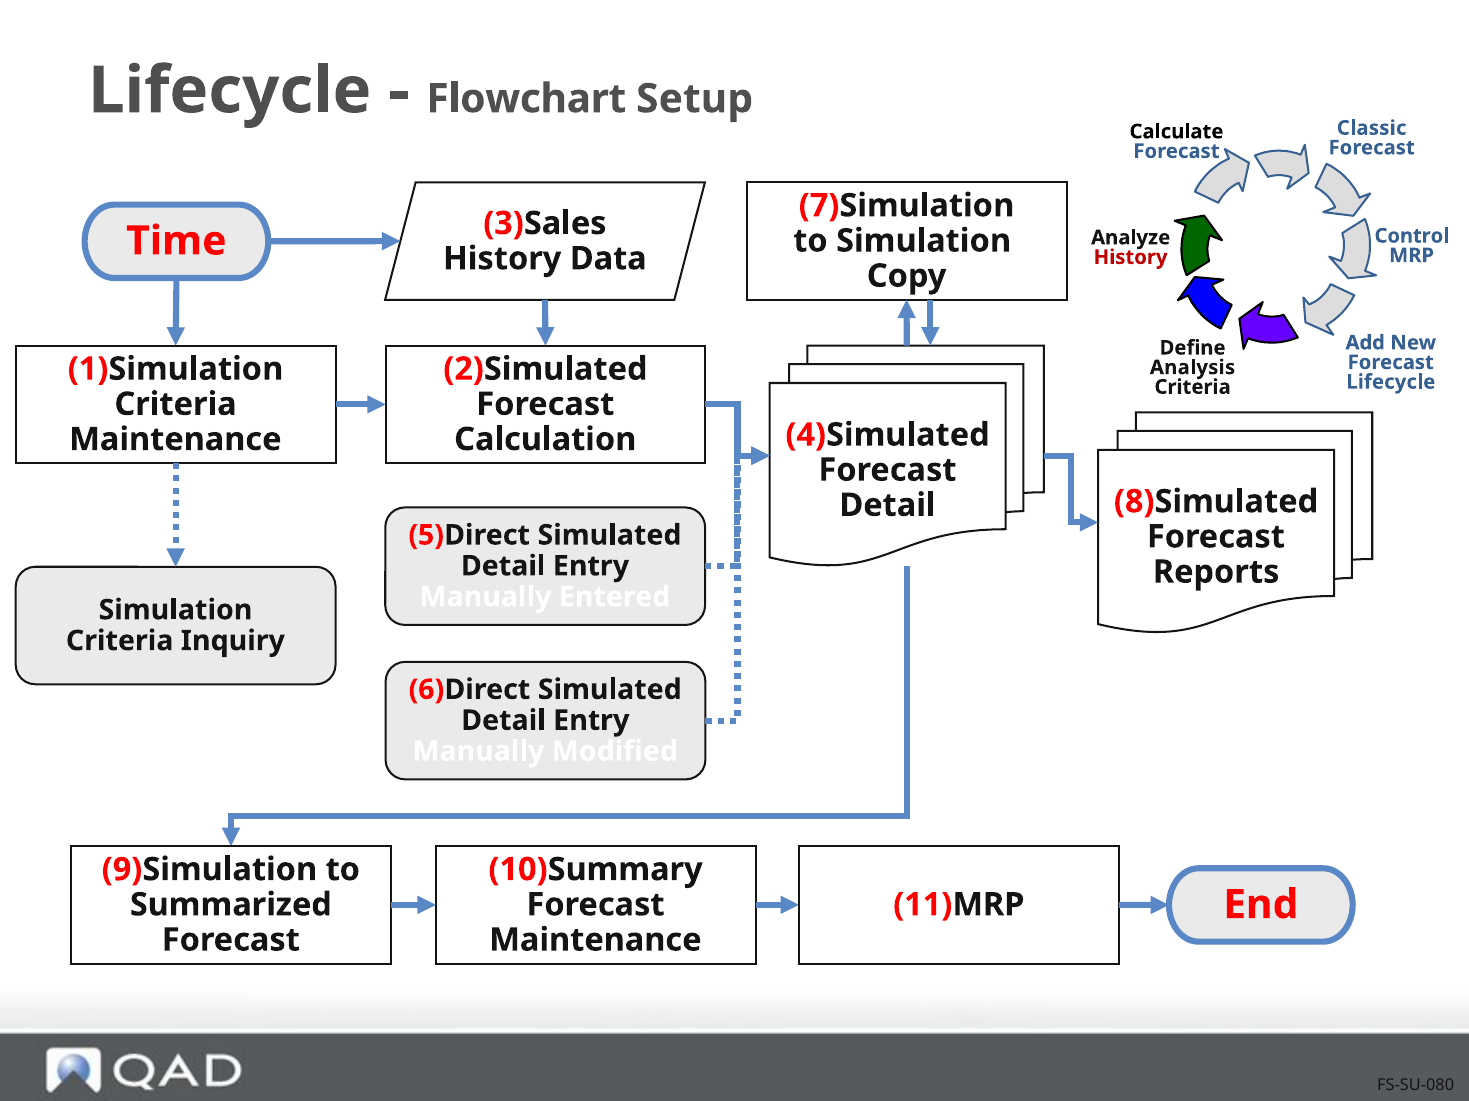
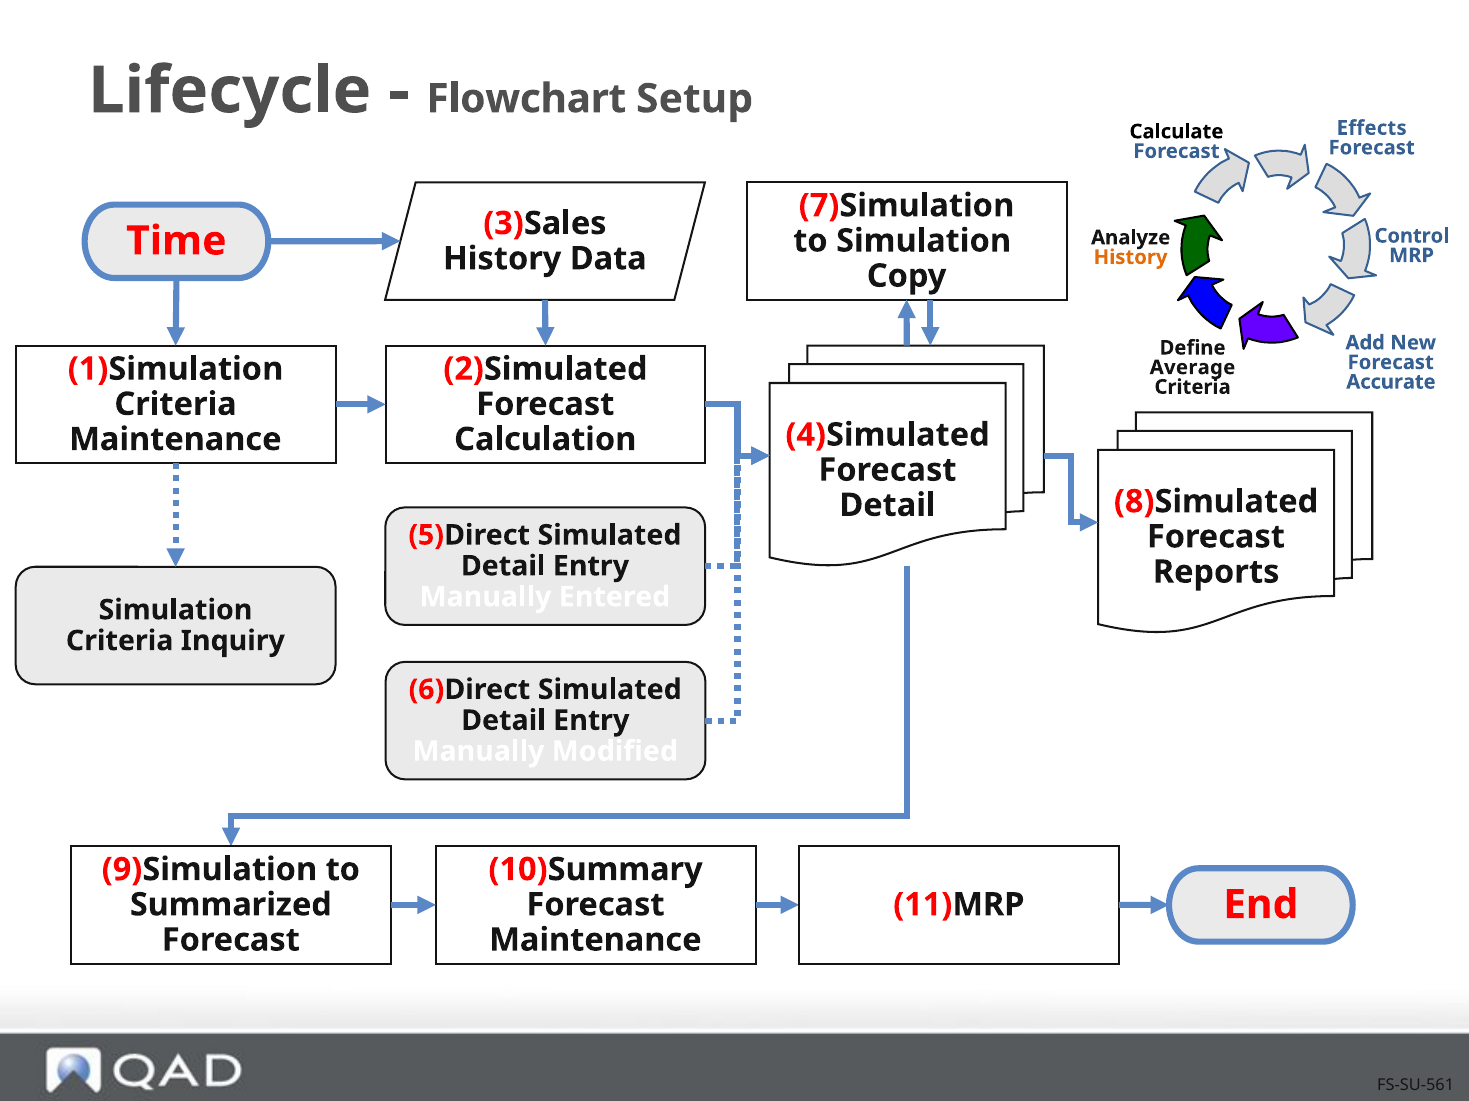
Classic: Classic -> Effects
History at (1131, 257) colour: red -> orange
Analysis: Analysis -> Average
Lifecycle at (1391, 382): Lifecycle -> Accurate
FS-SU-080: FS-SU-080 -> FS-SU-561
